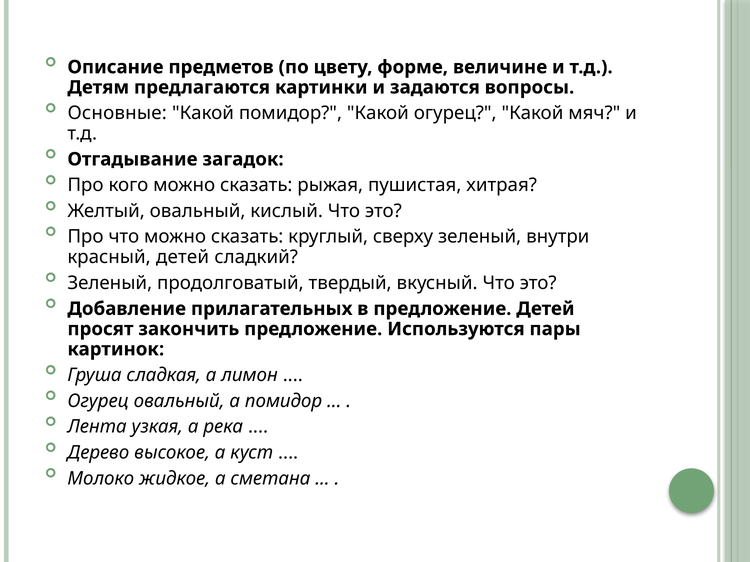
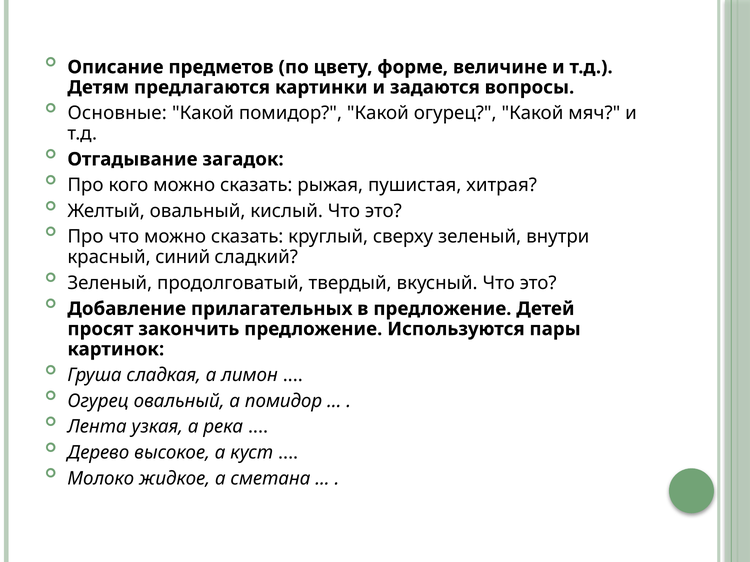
красный детей: детей -> синий
